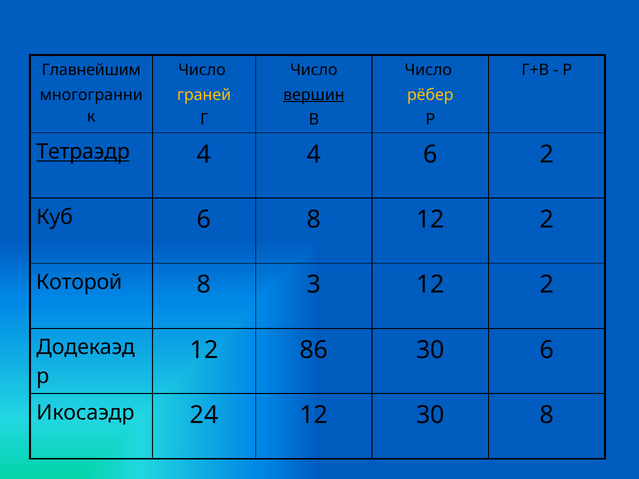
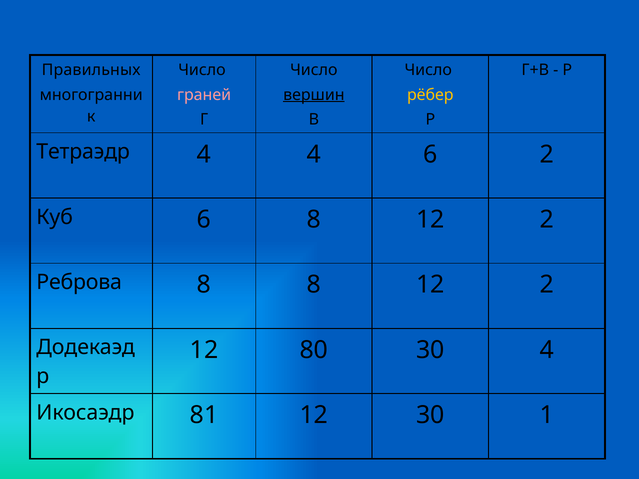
Главнейшим: Главнейшим -> Правильных
граней colour: yellow -> pink
Тетраэдр underline: present -> none
Которой: Которой -> Реброва
8 3: 3 -> 8
86: 86 -> 80
30 6: 6 -> 4
24: 24 -> 81
30 8: 8 -> 1
